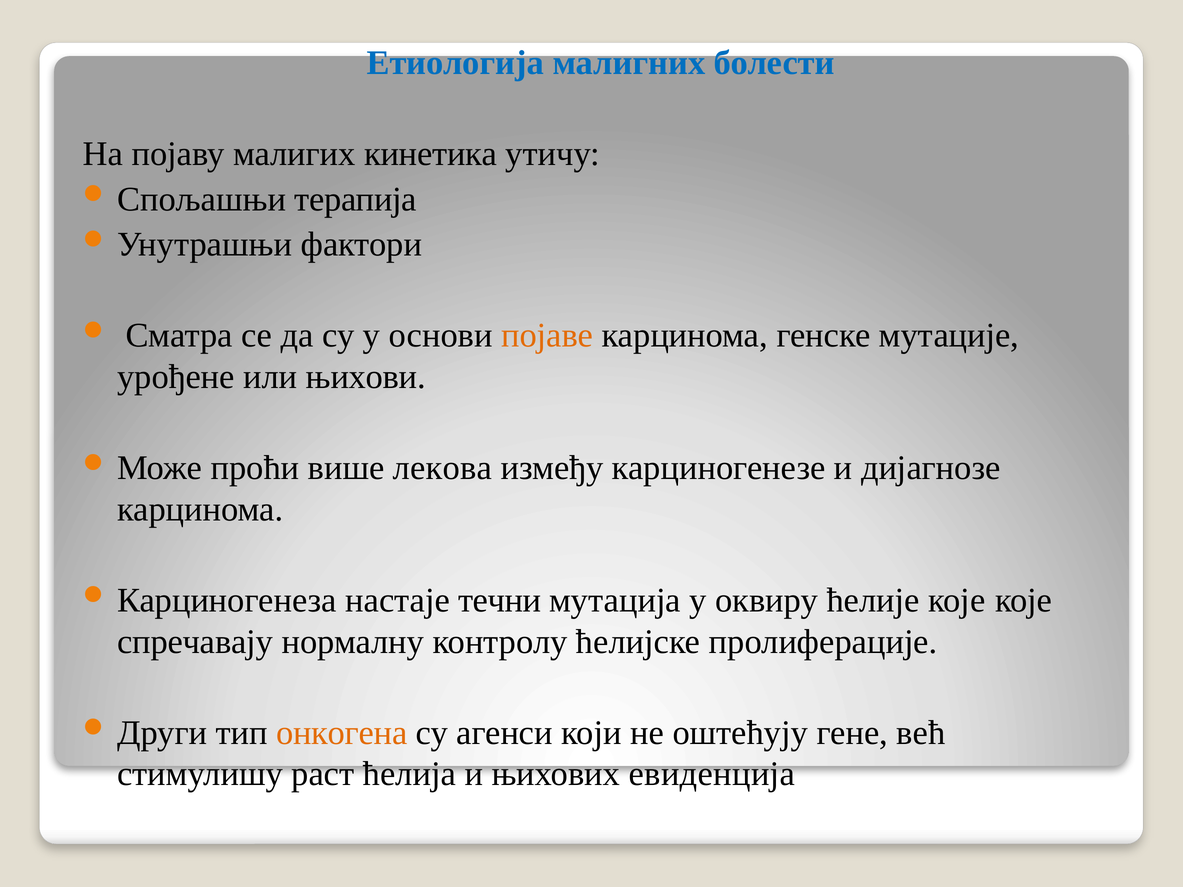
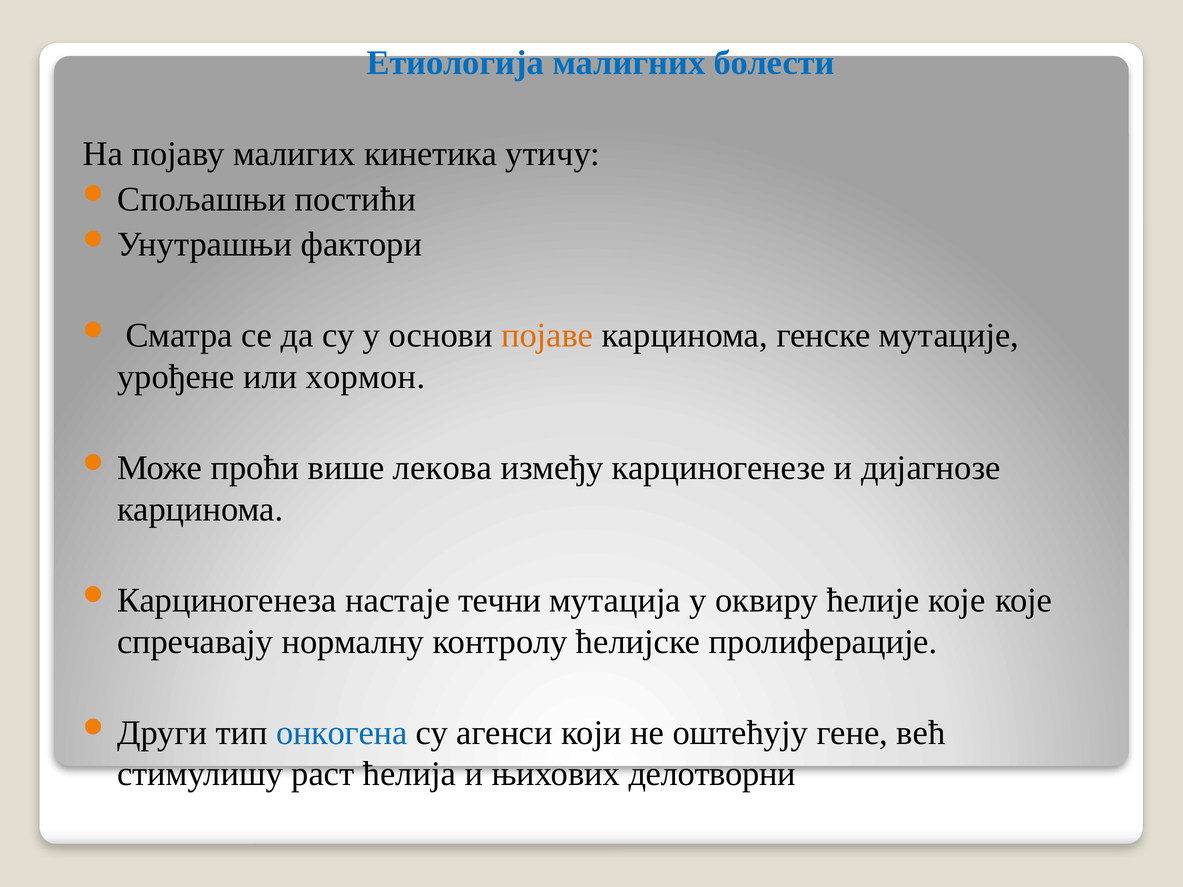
терапија: терапија -> постићи
њихови: њихови -> хормон
онкогена colour: orange -> blue
евиденција: евиденција -> делотворни
